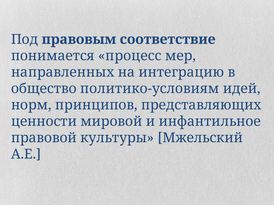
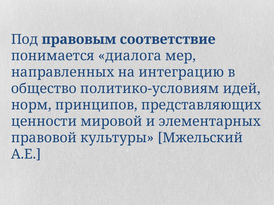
процесс: процесс -> диалога
инфантильное: инфантильное -> элементарных
